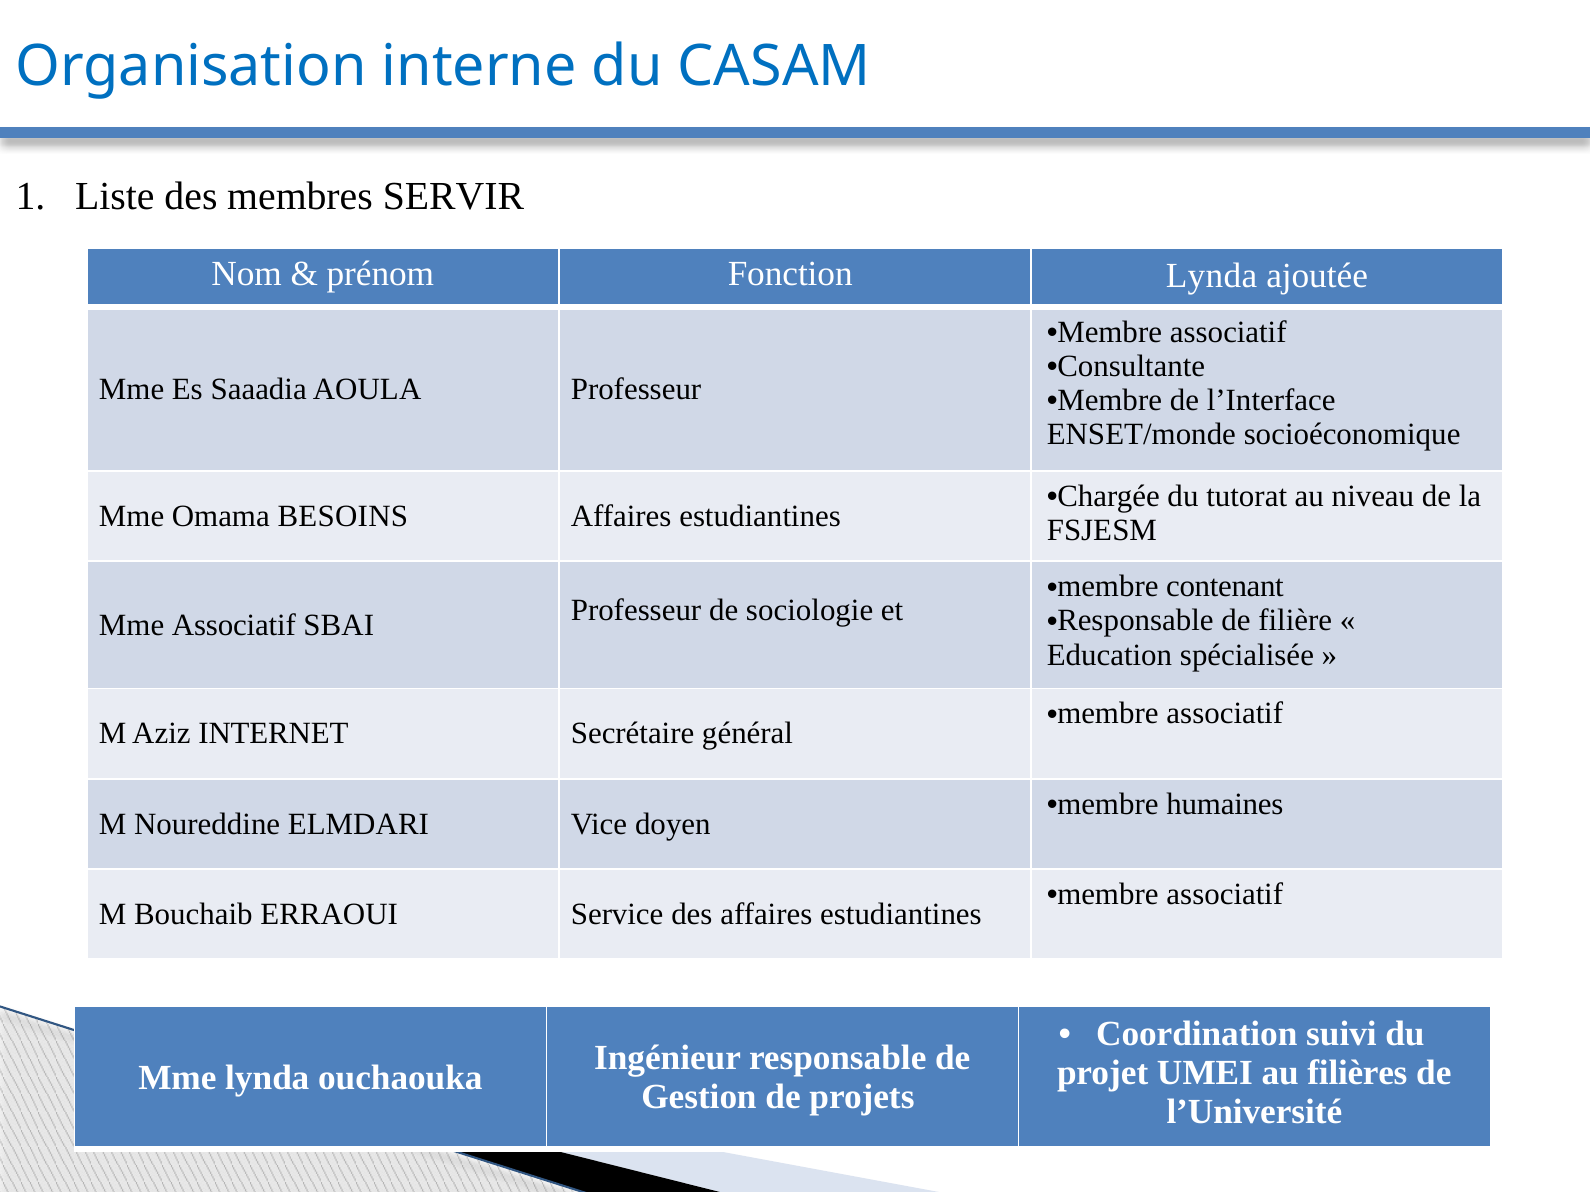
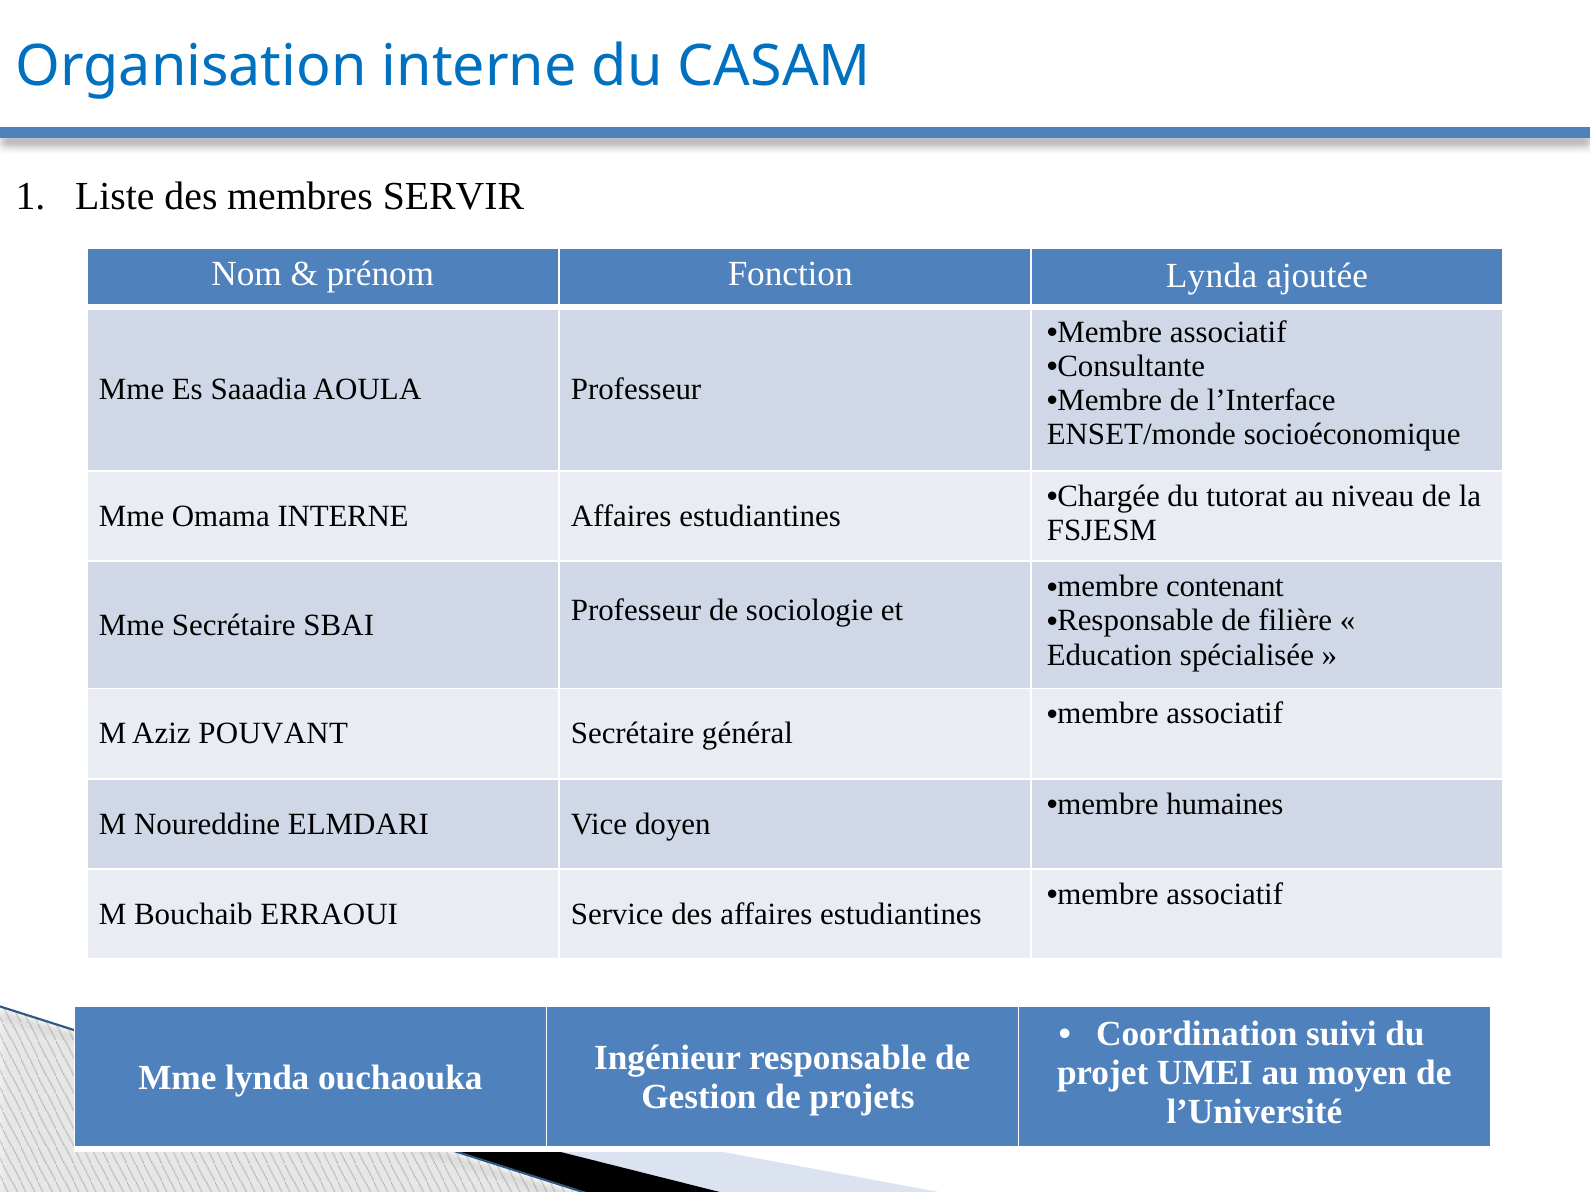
Omama BESOINS: BESOINS -> INTERNE
Mme Associatif: Associatif -> Secrétaire
INTERNET: INTERNET -> POUVANT
filières: filières -> moyen
